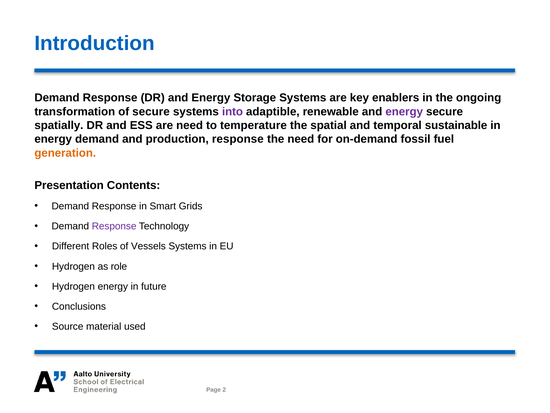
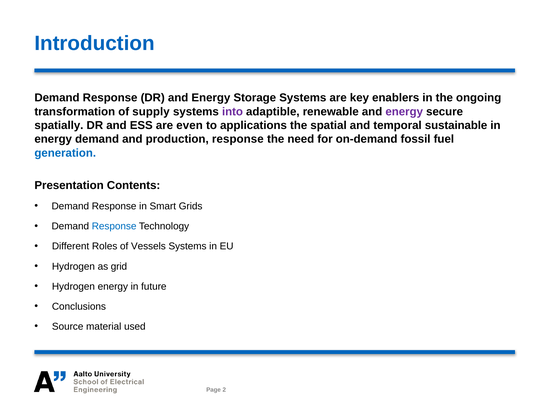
of secure: secure -> supply
are need: need -> even
temperature: temperature -> applications
generation colour: orange -> blue
Response at (114, 226) colour: purple -> blue
role: role -> grid
